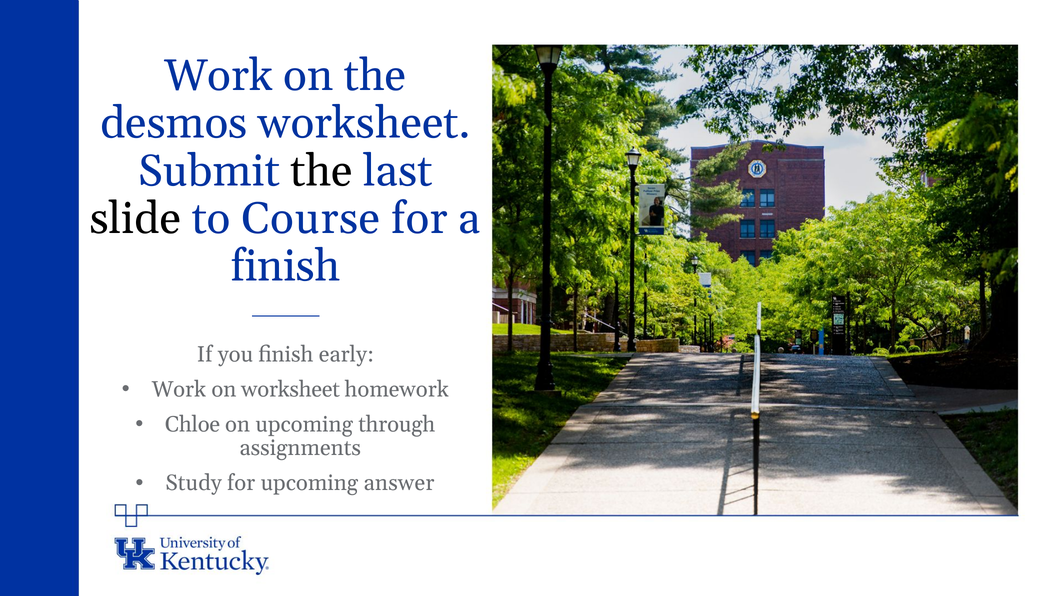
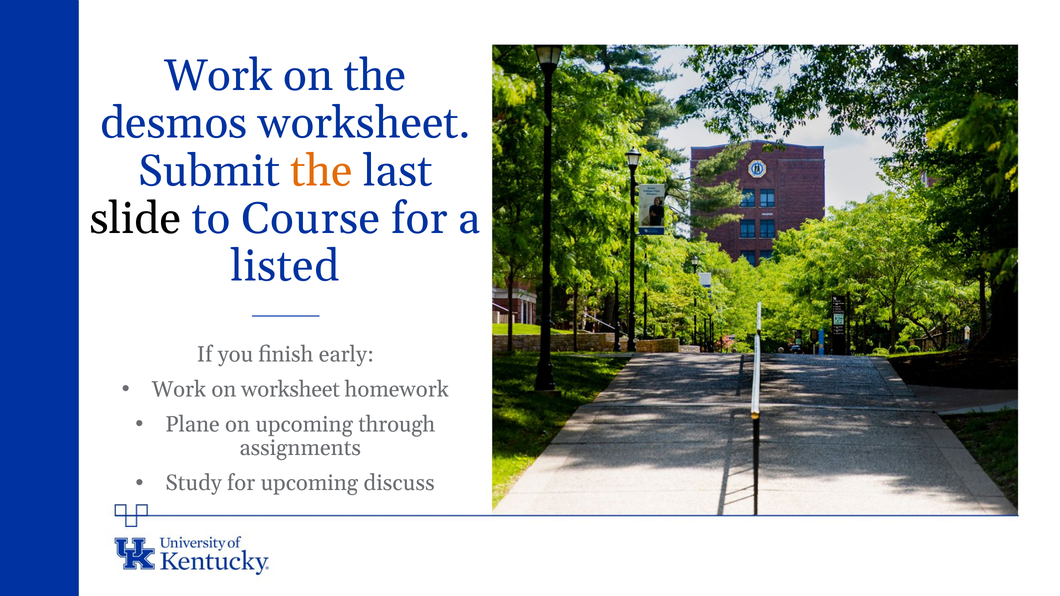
the at (322, 171) colour: black -> orange
finish at (286, 266): finish -> listed
Chloe: Chloe -> Plane
answer: answer -> discuss
